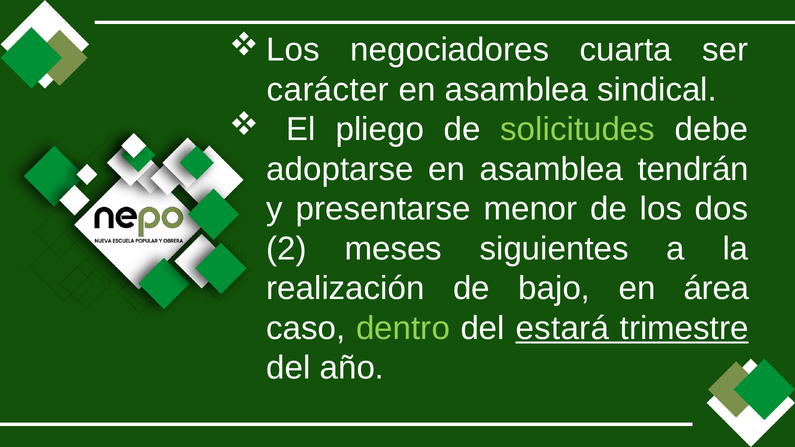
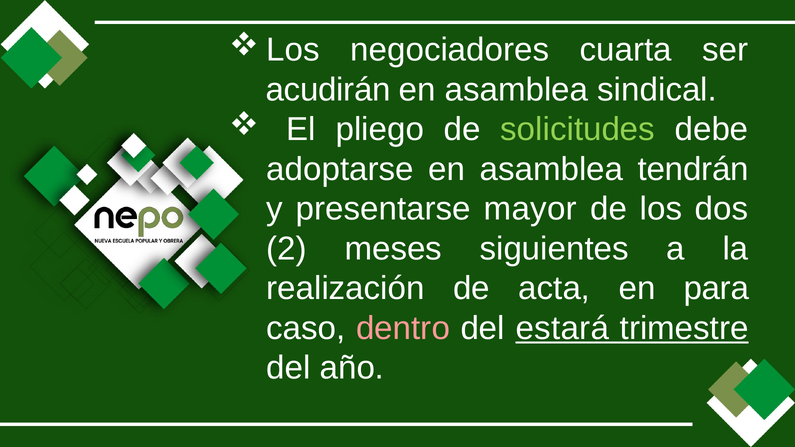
carácter: carácter -> acudirán
menor: menor -> mayor
bajo: bajo -> acta
área: área -> para
dentro colour: light green -> pink
